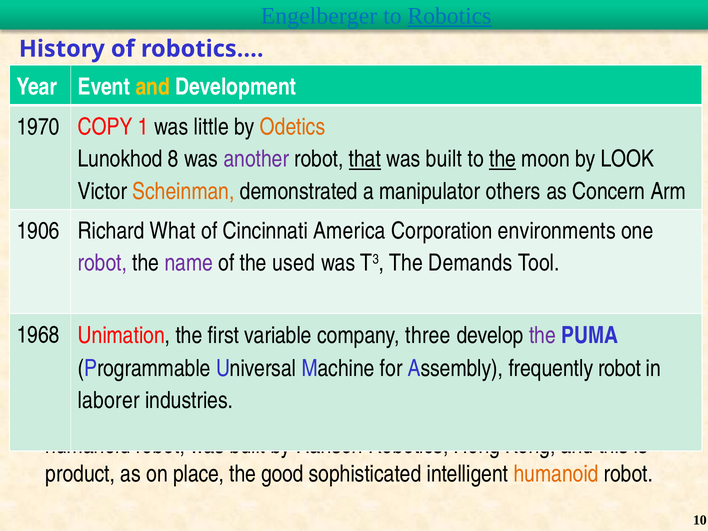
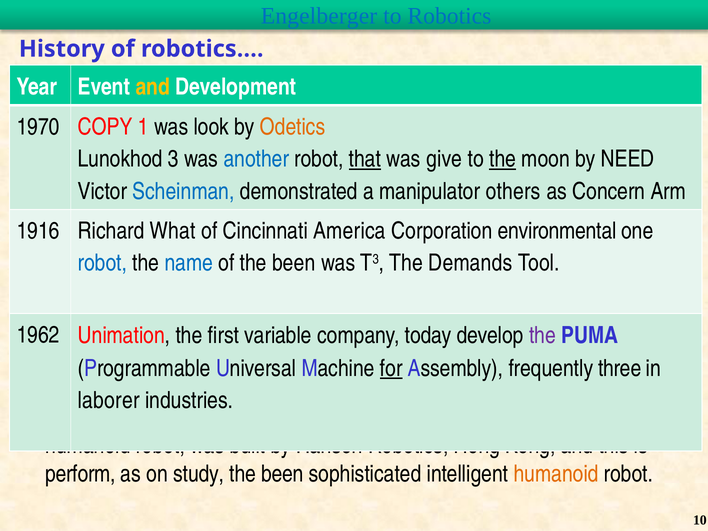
Robotics at (449, 16) underline: present -> none
was little: little -> look
8: 8 -> 3
another colour: purple -> blue
built at (444, 159): built -> give
LOOK: LOOK -> NEED
Scheinman colour: orange -> blue
1906: 1906 -> 1916
environments: environments -> environmental
robot at (102, 263) colour: purple -> blue
name colour: purple -> blue
of the used: used -> been
1968: 1968 -> 1962
three: three -> today
for underline: none -> present
frequently robot: robot -> three
product: product -> perform
place: place -> study
good at (283, 474): good -> been
